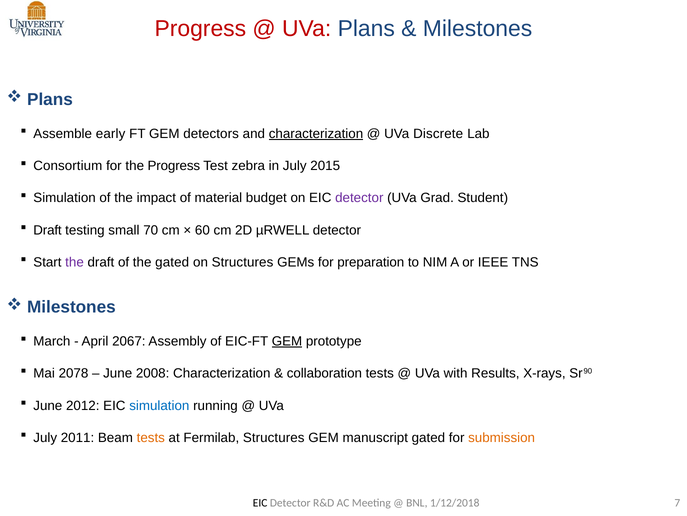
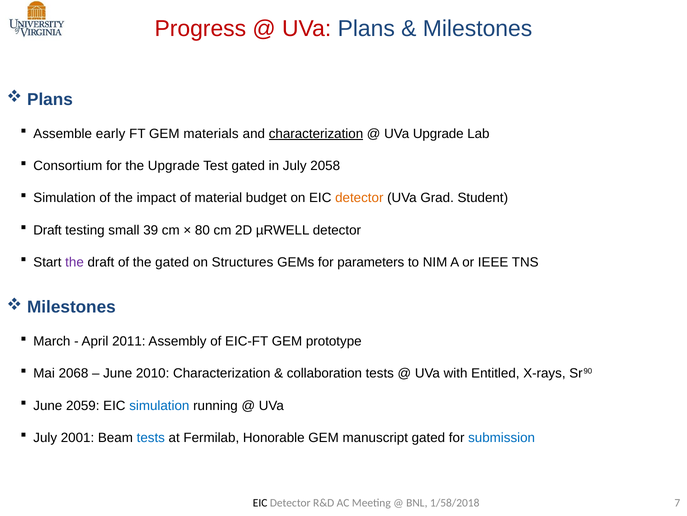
detectors: detectors -> materials
UVa Discrete: Discrete -> Upgrade
the Progress: Progress -> Upgrade
Test zebra: zebra -> gated
2015: 2015 -> 2058
detector at (359, 198) colour: purple -> orange
70: 70 -> 39
60: 60 -> 80
preparation: preparation -> parameters
2067: 2067 -> 2011
GEM at (287, 341) underline: present -> none
2078: 2078 -> 2068
2008: 2008 -> 2010
Results: Results -> Entitled
2012: 2012 -> 2059
2011: 2011 -> 2001
tests at (151, 437) colour: orange -> blue
Fermilab Structures: Structures -> Honorable
submission colour: orange -> blue
1/12/2018: 1/12/2018 -> 1/58/2018
